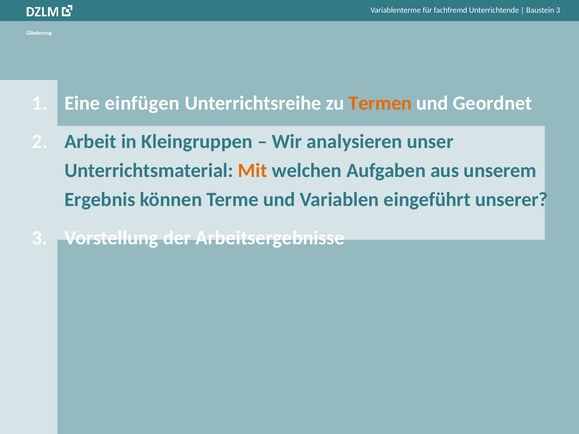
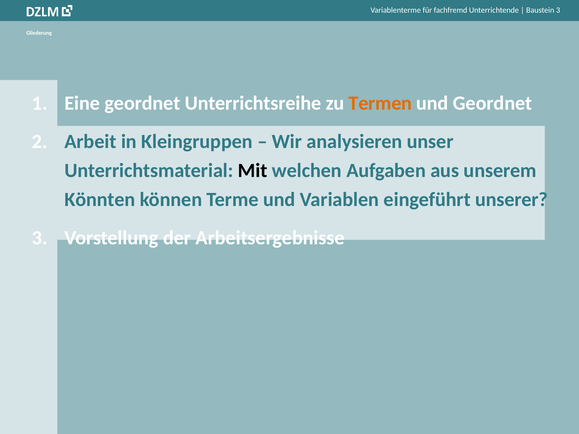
Eine einfügen: einfügen -> geordnet
Mit colour: orange -> black
Ergebnis: Ergebnis -> Könnten
